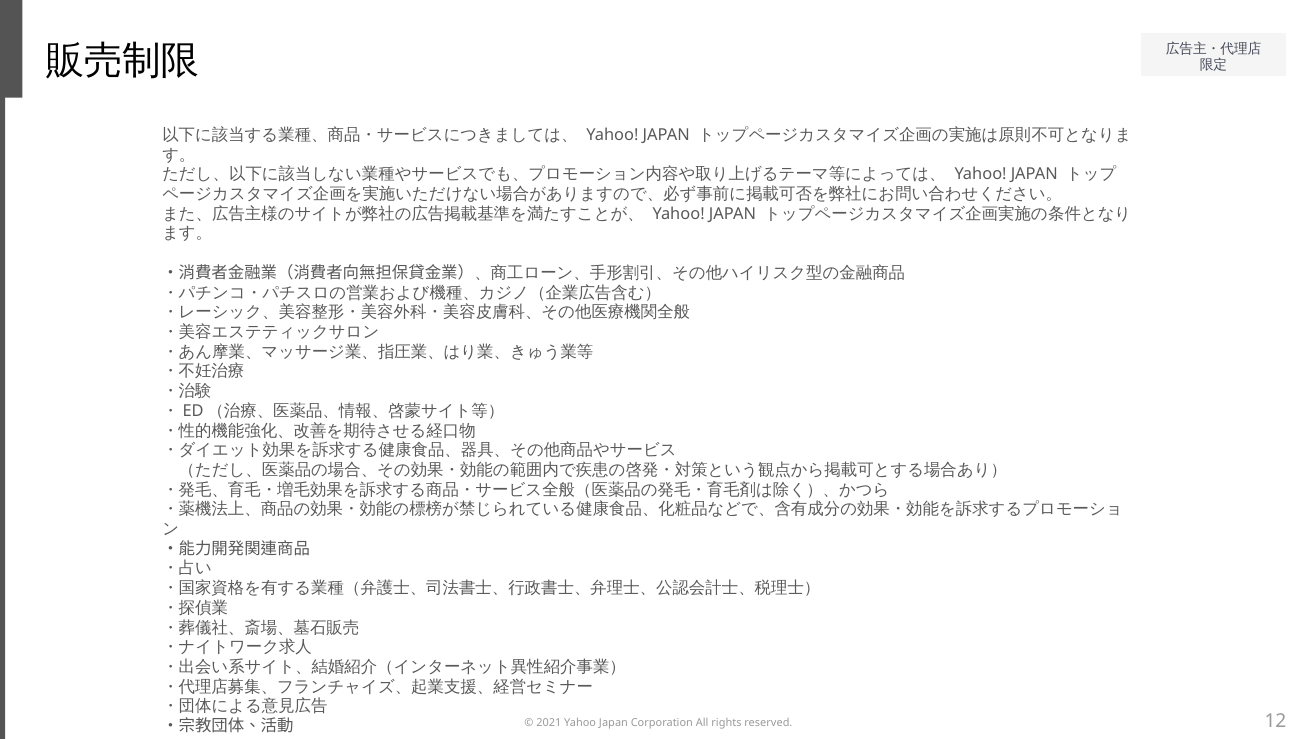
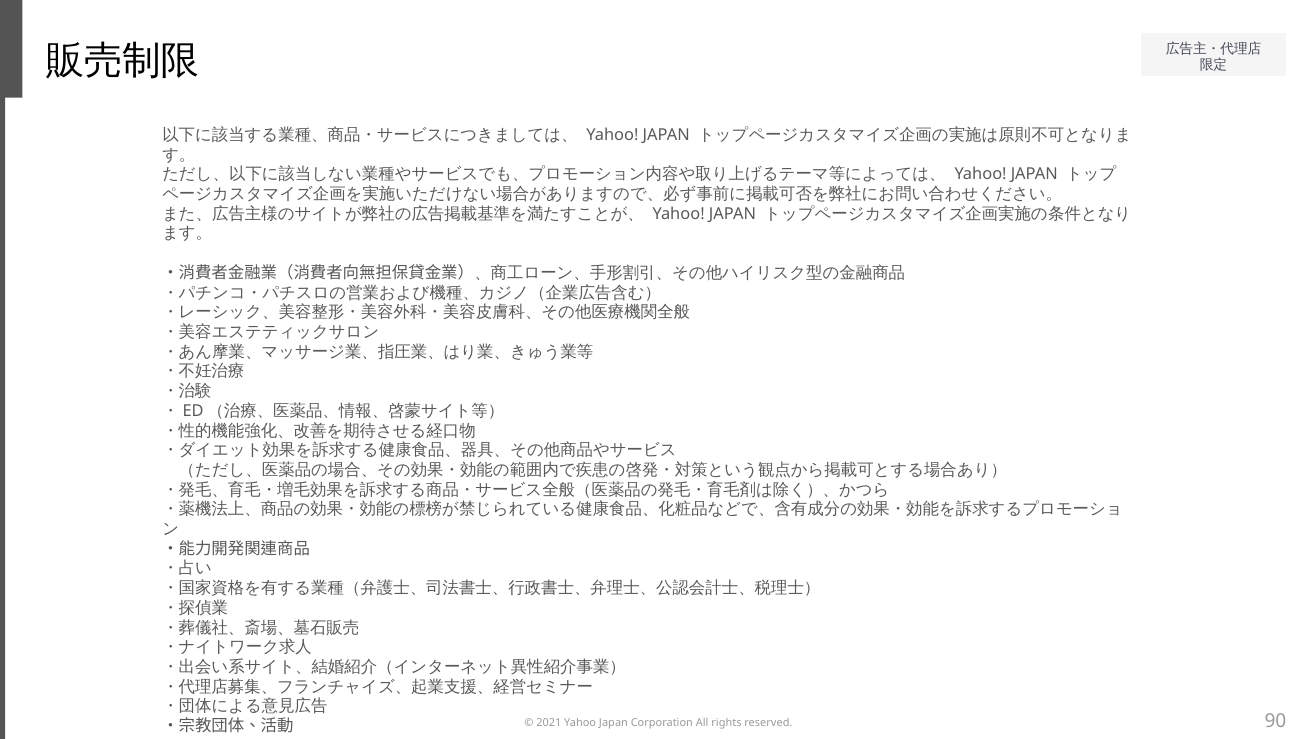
12: 12 -> 90
